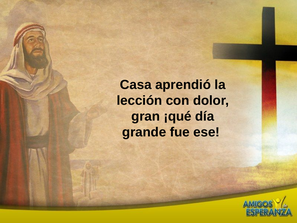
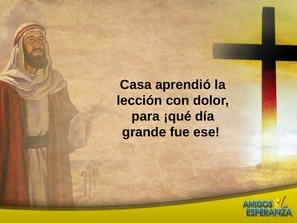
gran: gran -> para
